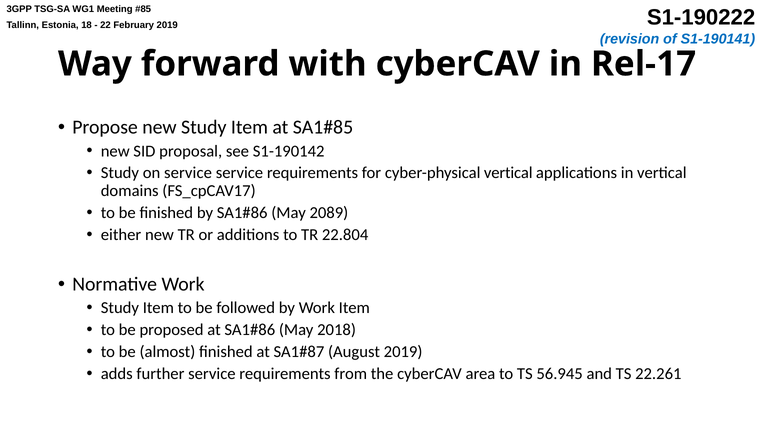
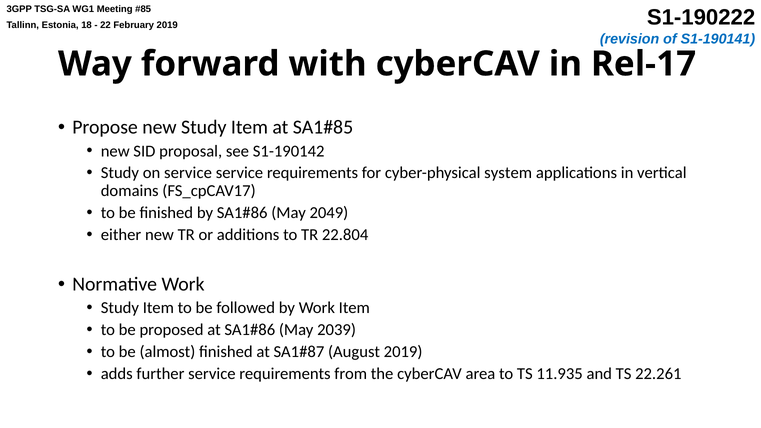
cyber-physical vertical: vertical -> system
2089: 2089 -> 2049
2018: 2018 -> 2039
56.945: 56.945 -> 11.935
